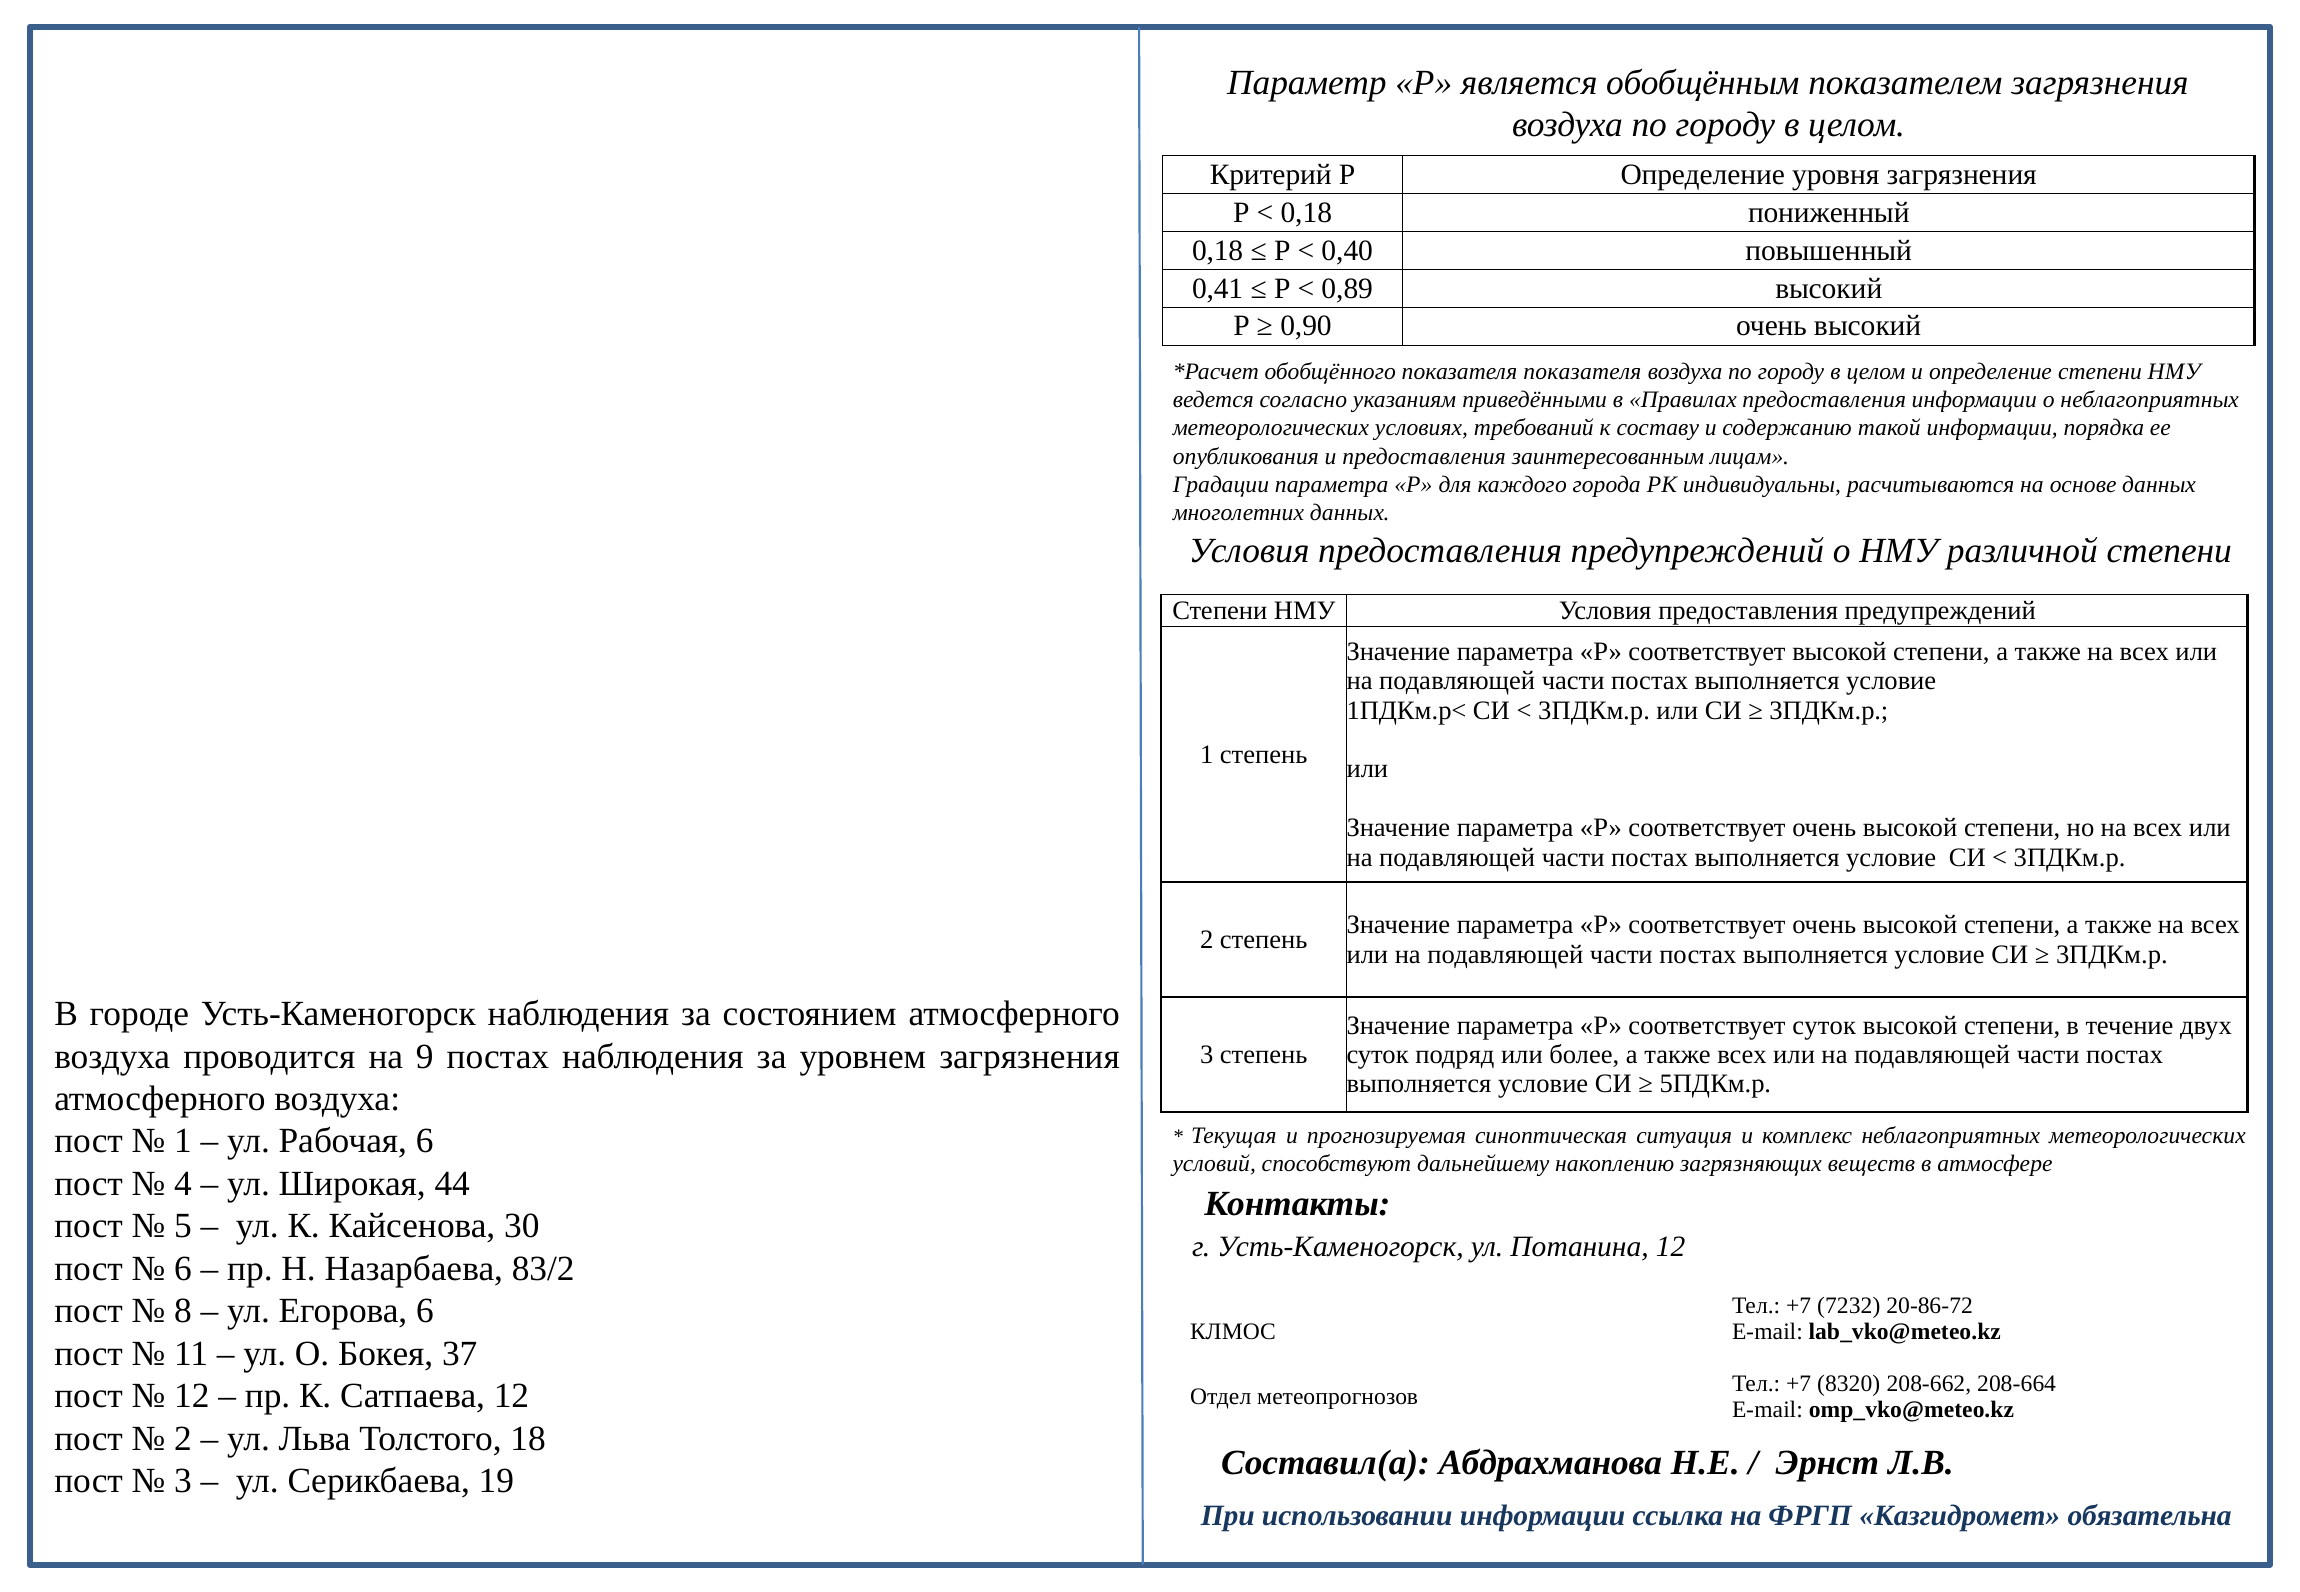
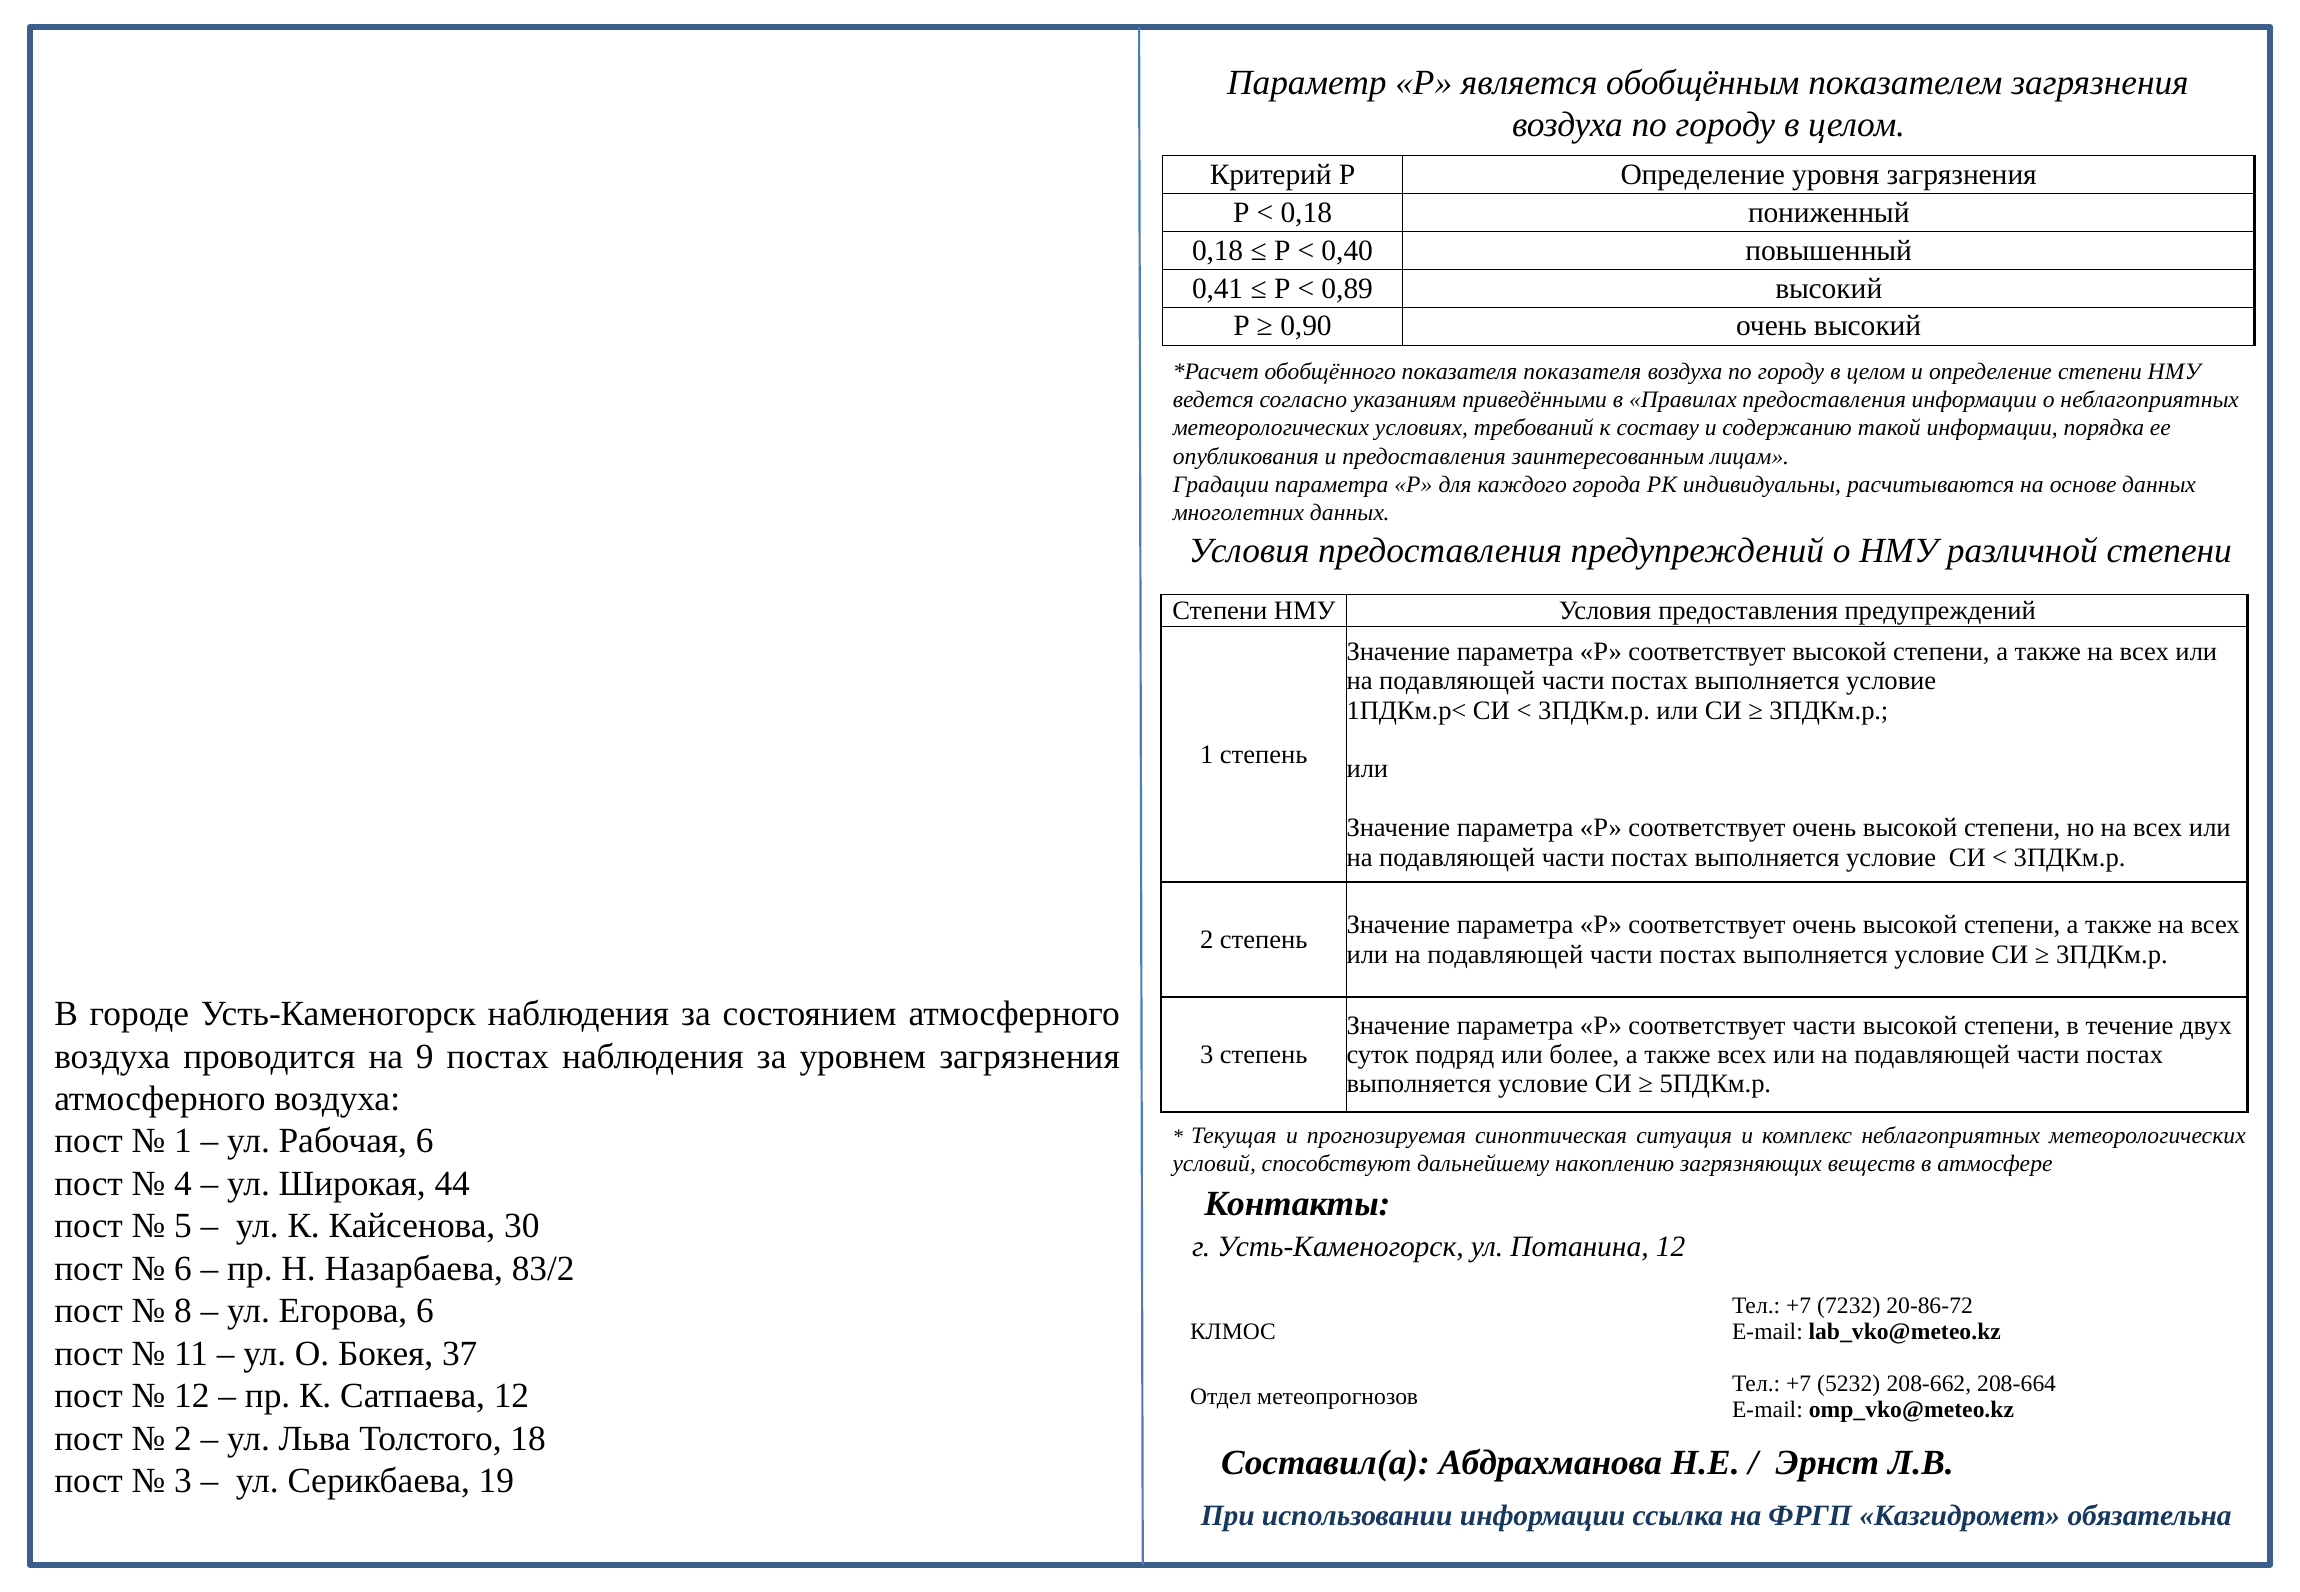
соответствует суток: суток -> части
8320: 8320 -> 5232
